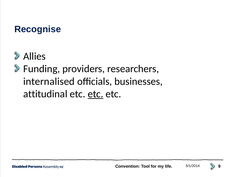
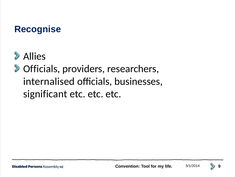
Funding at (42, 69): Funding -> Officials
attitudinal: attitudinal -> significant
etc at (96, 94) underline: present -> none
